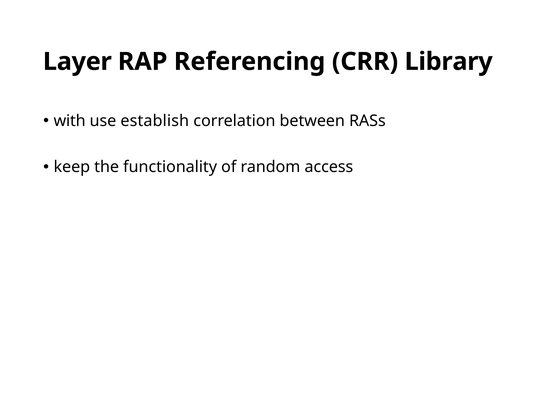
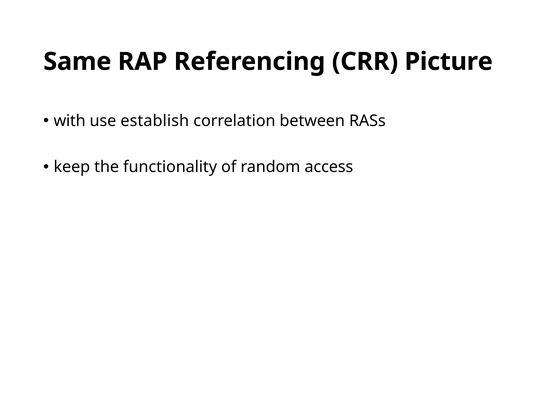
Layer: Layer -> Same
Library: Library -> Picture
